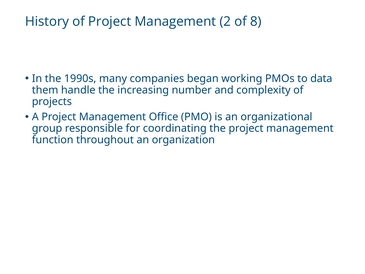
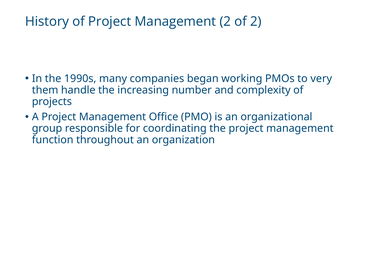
of 8: 8 -> 2
data: data -> very
